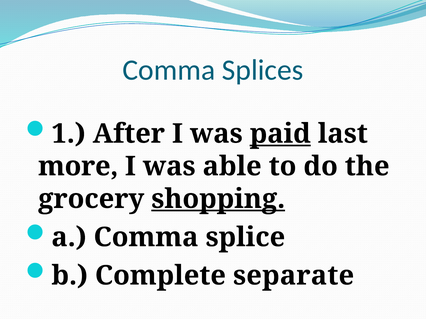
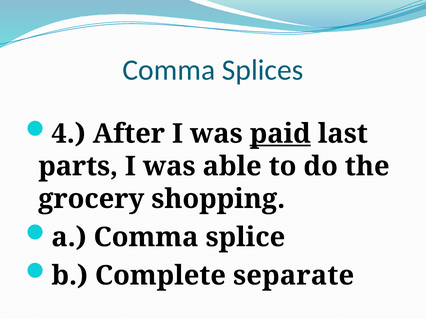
1: 1 -> 4
more: more -> parts
shopping underline: present -> none
